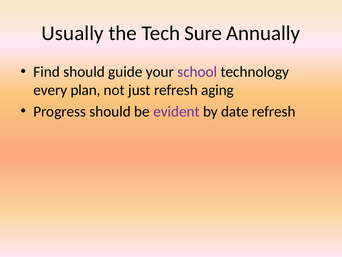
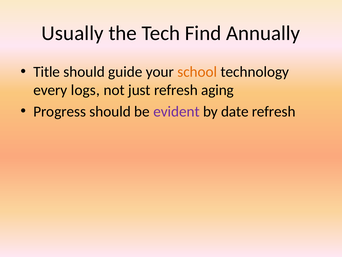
Sure: Sure -> Find
Find: Find -> Title
school colour: purple -> orange
plan: plan -> logs
